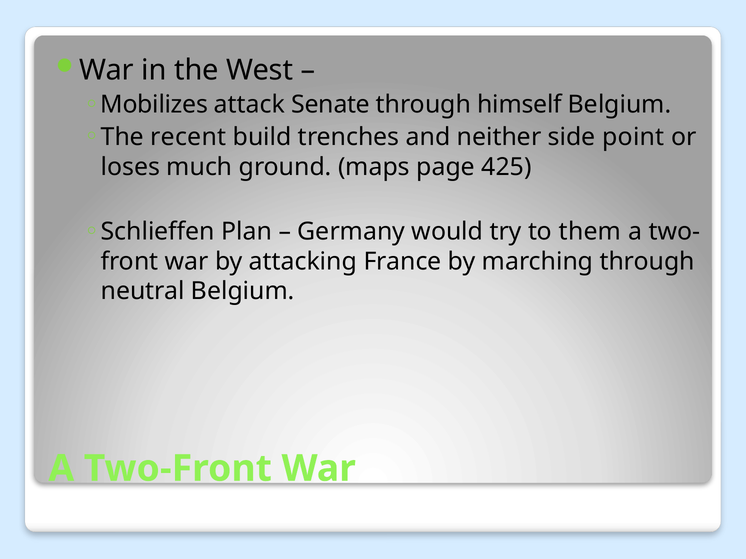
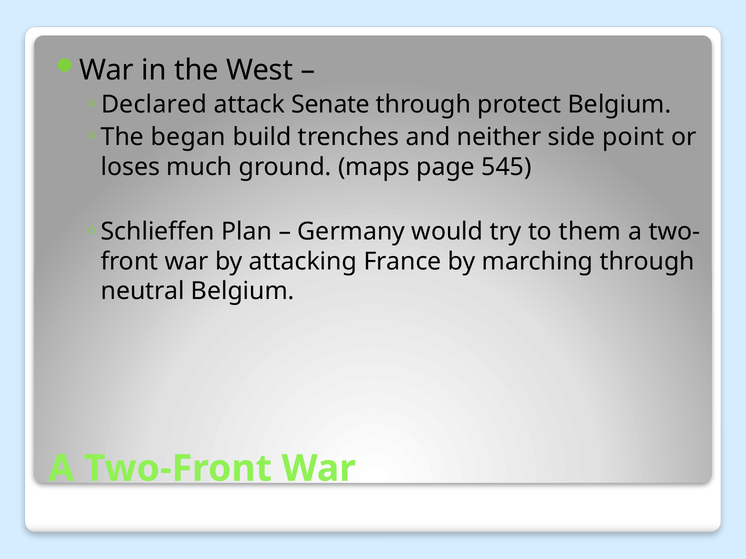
Mobilizes: Mobilizes -> Declared
himself: himself -> protect
recent: recent -> began
425: 425 -> 545
